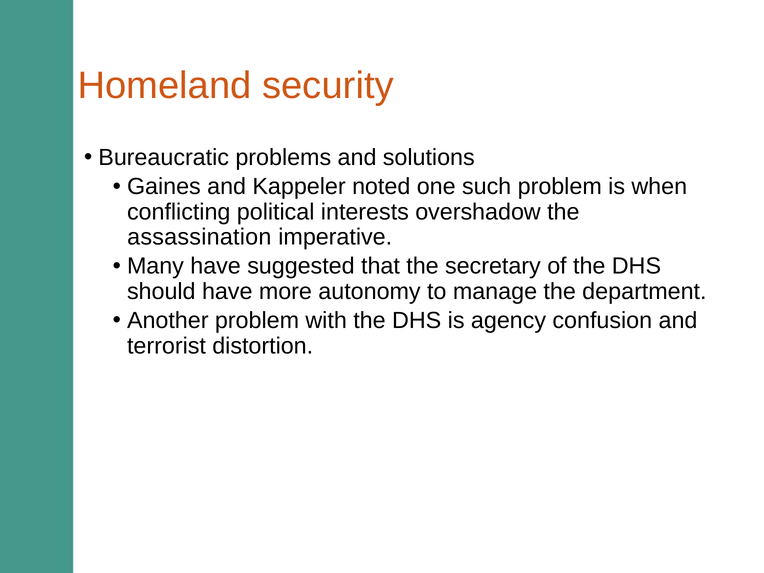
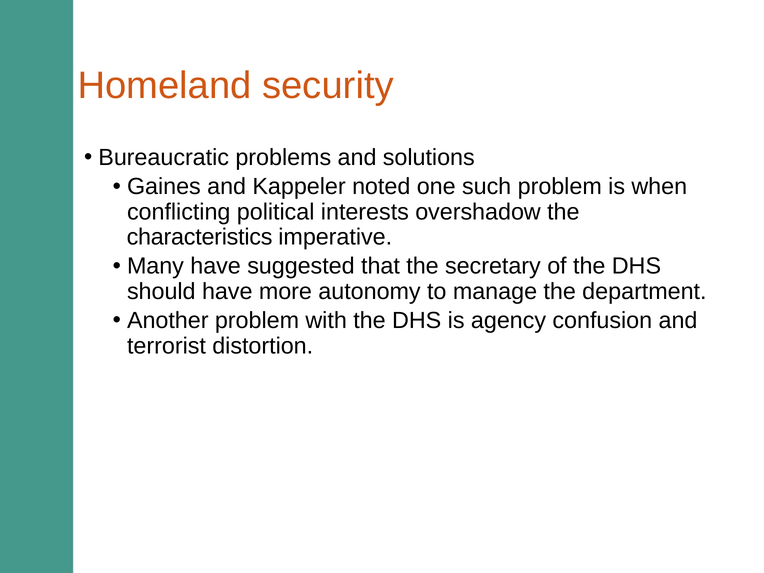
assassination: assassination -> characteristics
